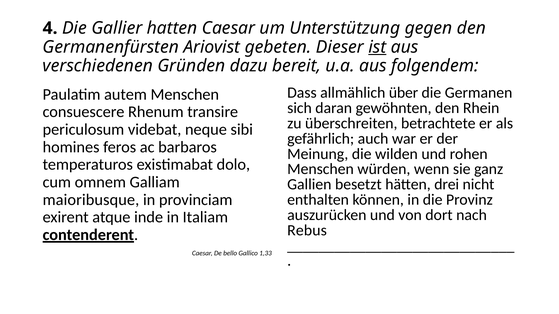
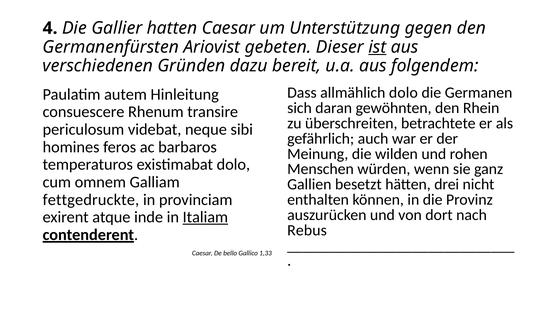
allmählich über: über -> dolo
autem Menschen: Menschen -> Hinleitung
maioribusque: maioribusque -> fettgedruckte
Italiam underline: none -> present
